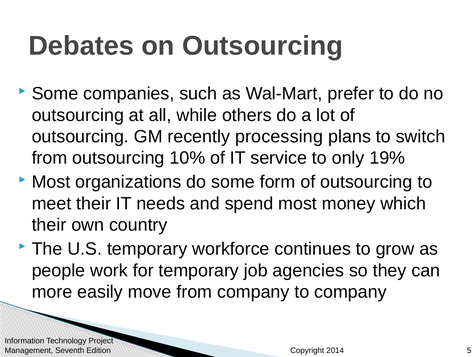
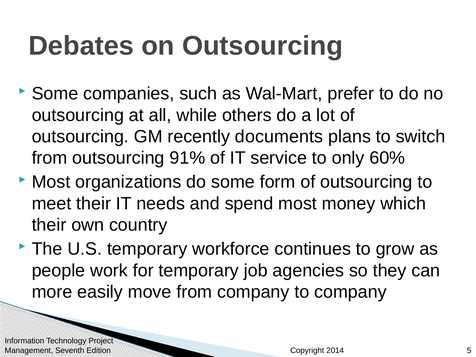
processing: processing -> documents
10%: 10% -> 91%
19%: 19% -> 60%
